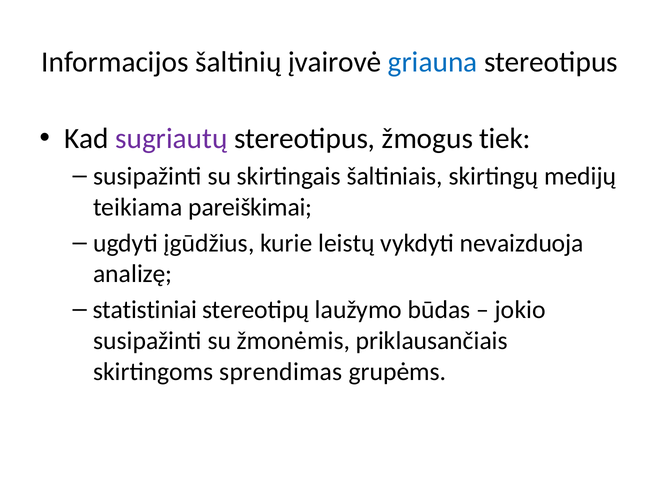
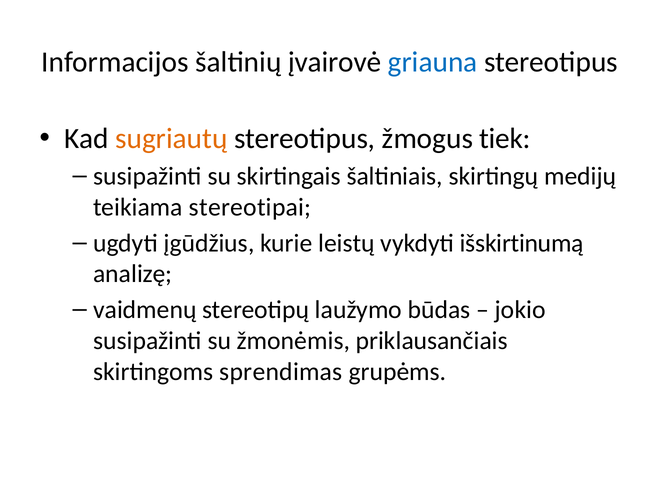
sugriautų colour: purple -> orange
pareiškimai: pareiškimai -> stereotipai
nevaizduoja: nevaizduoja -> išskirtinumą
statistiniai: statistiniai -> vaidmenų
